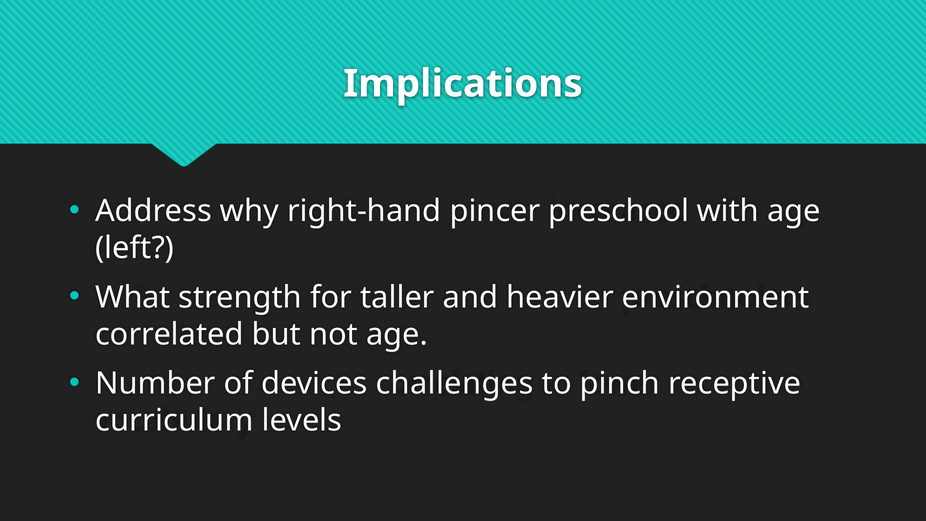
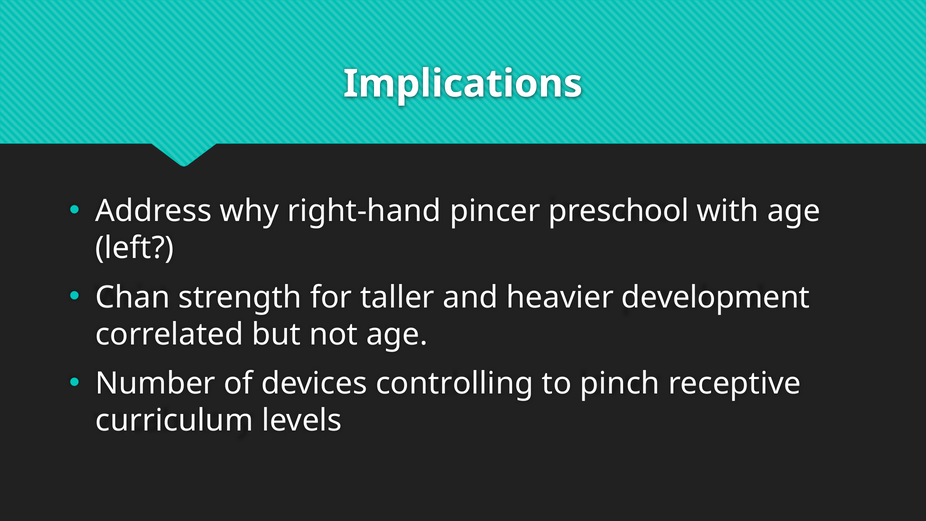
What: What -> Chan
environment: environment -> development
challenges: challenges -> controlling
